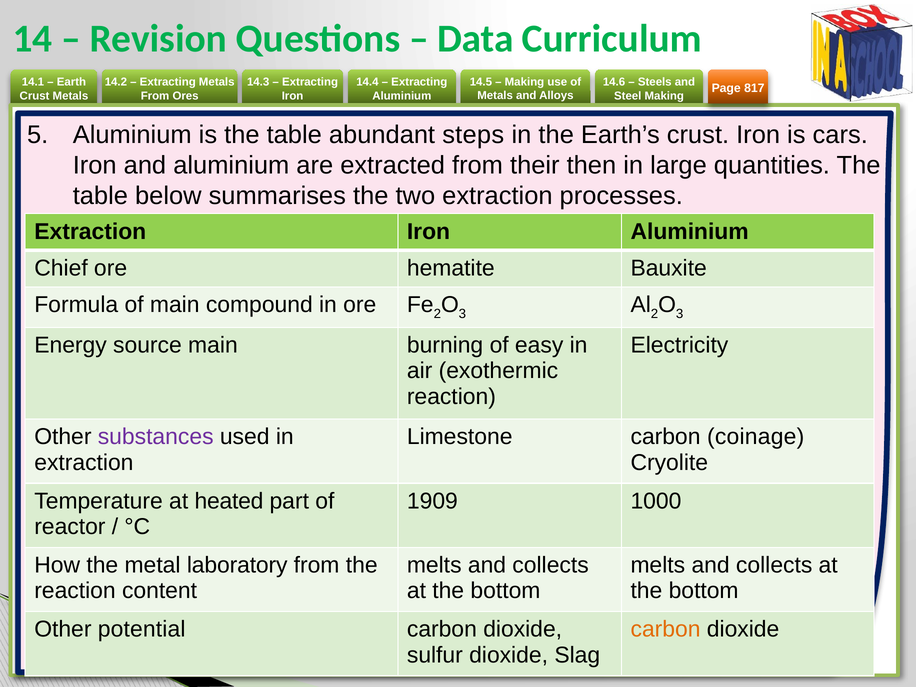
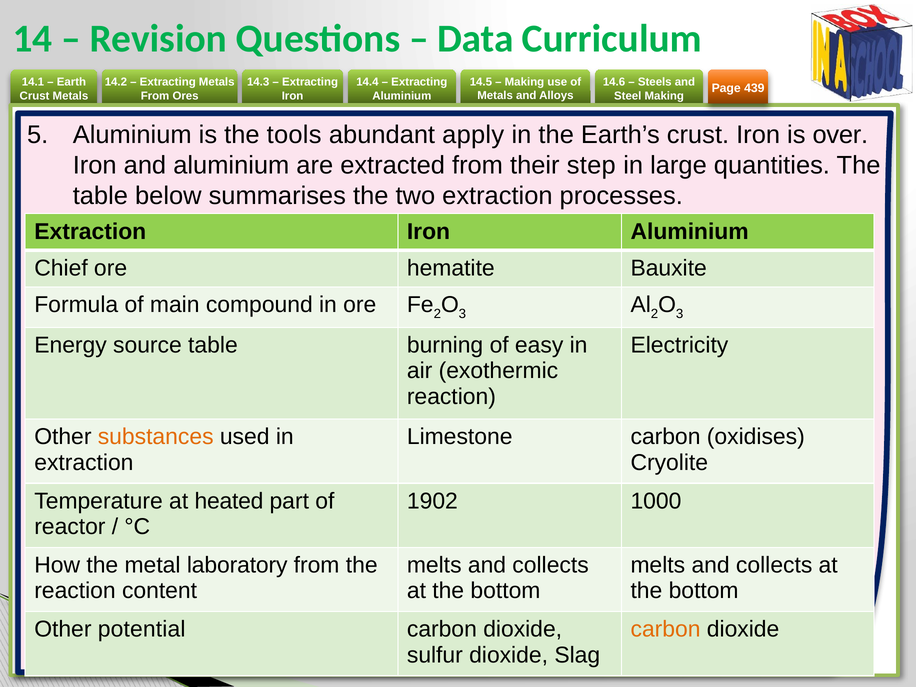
817: 817 -> 439
is the table: table -> tools
steps: steps -> apply
cars: cars -> over
then: then -> step
source main: main -> table
substances colour: purple -> orange
coinage: coinage -> oxidises
1909: 1909 -> 1902
